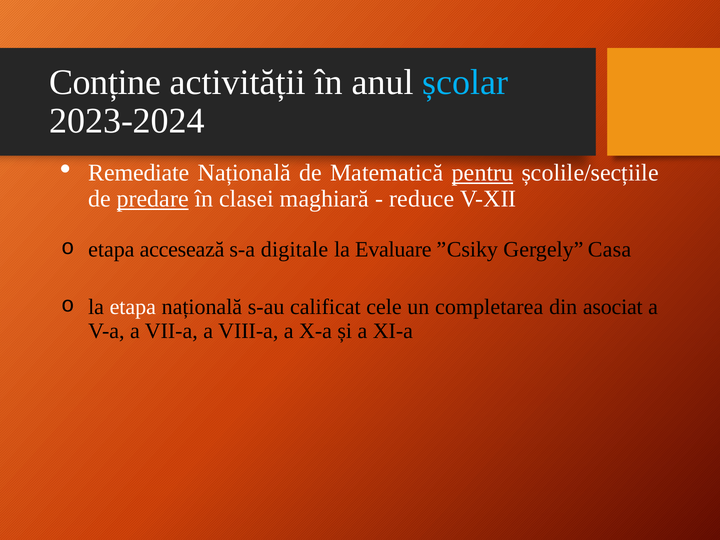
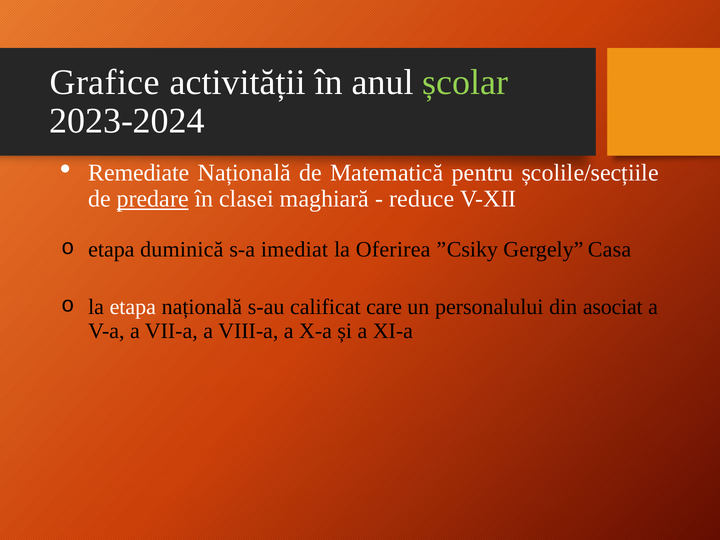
Conține: Conține -> Grafice
școlar colour: light blue -> light green
pentru underline: present -> none
accesează: accesează -> duminică
digitale: digitale -> imediat
Evaluare: Evaluare -> Oferirea
cele: cele -> care
completarea: completarea -> personalului
